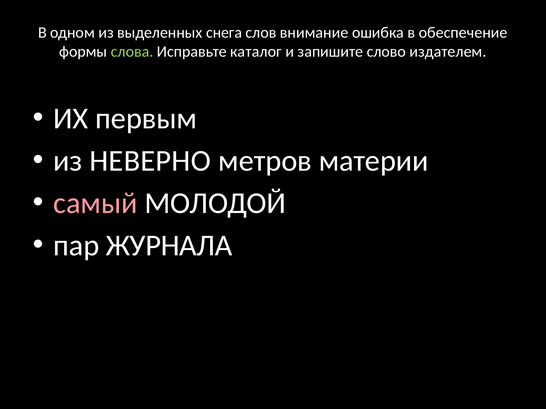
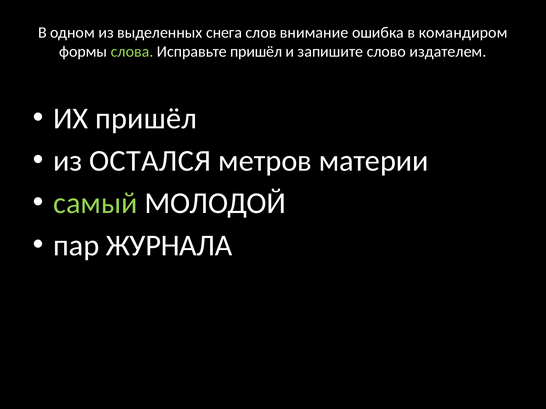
обеспечение: обеспечение -> командиром
Исправьте каталог: каталог -> пришёл
ИХ первым: первым -> пришёл
НЕВЕРНО: НЕВЕРНО -> ОСТАЛСЯ
самый colour: pink -> light green
